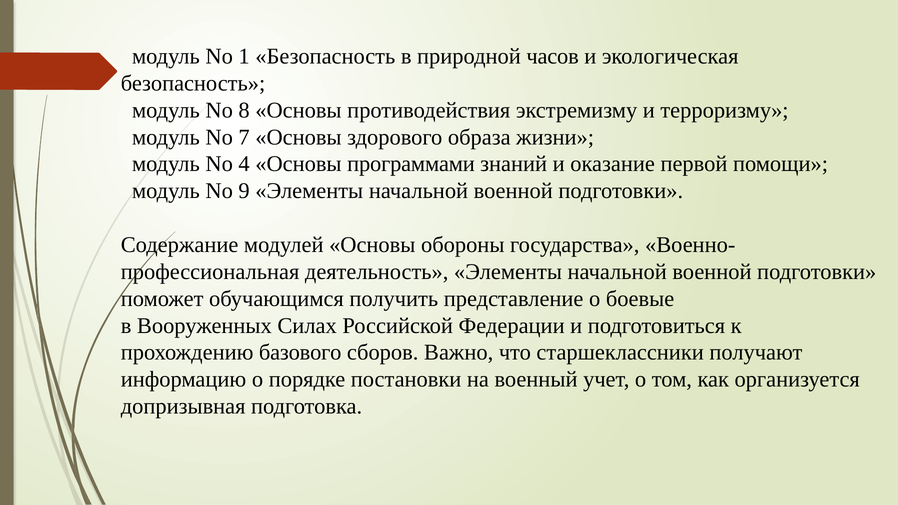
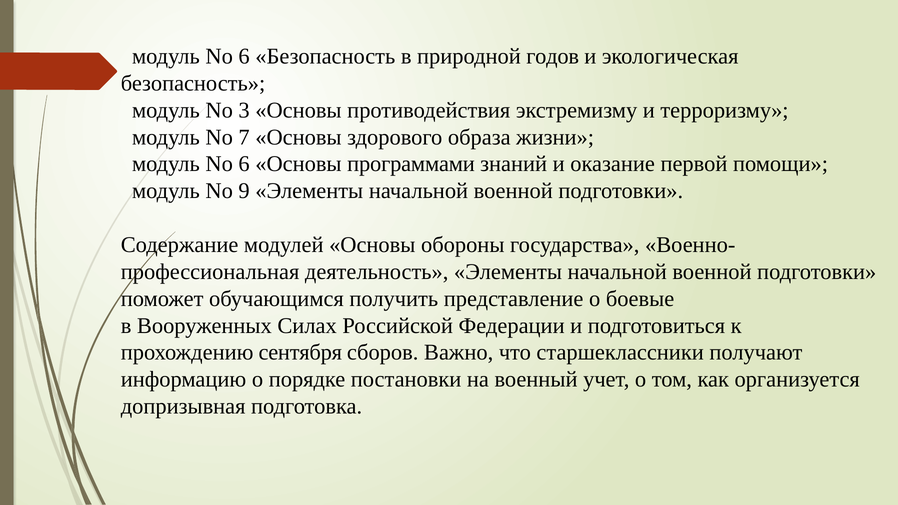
1 at (244, 56): 1 -> 6
часов: часов -> годов
8: 8 -> 3
4 at (244, 164): 4 -> 6
базового: базового -> сентября
